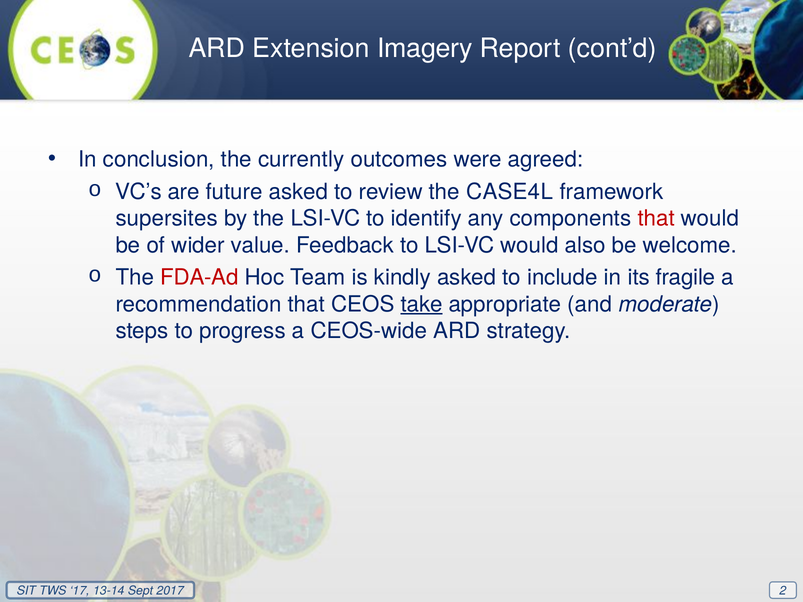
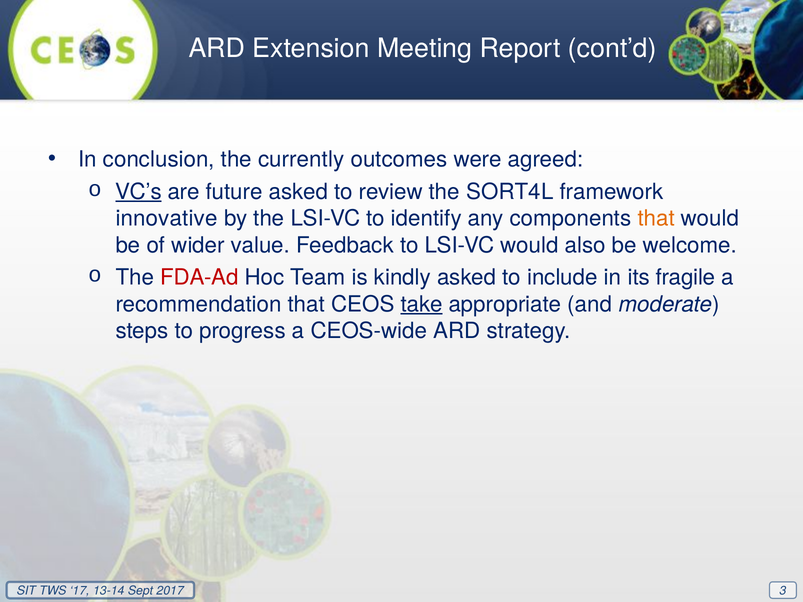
Imagery: Imagery -> Meeting
VC’s underline: none -> present
CASE4L: CASE4L -> SORT4L
supersites: supersites -> innovative
that at (656, 219) colour: red -> orange
2: 2 -> 3
